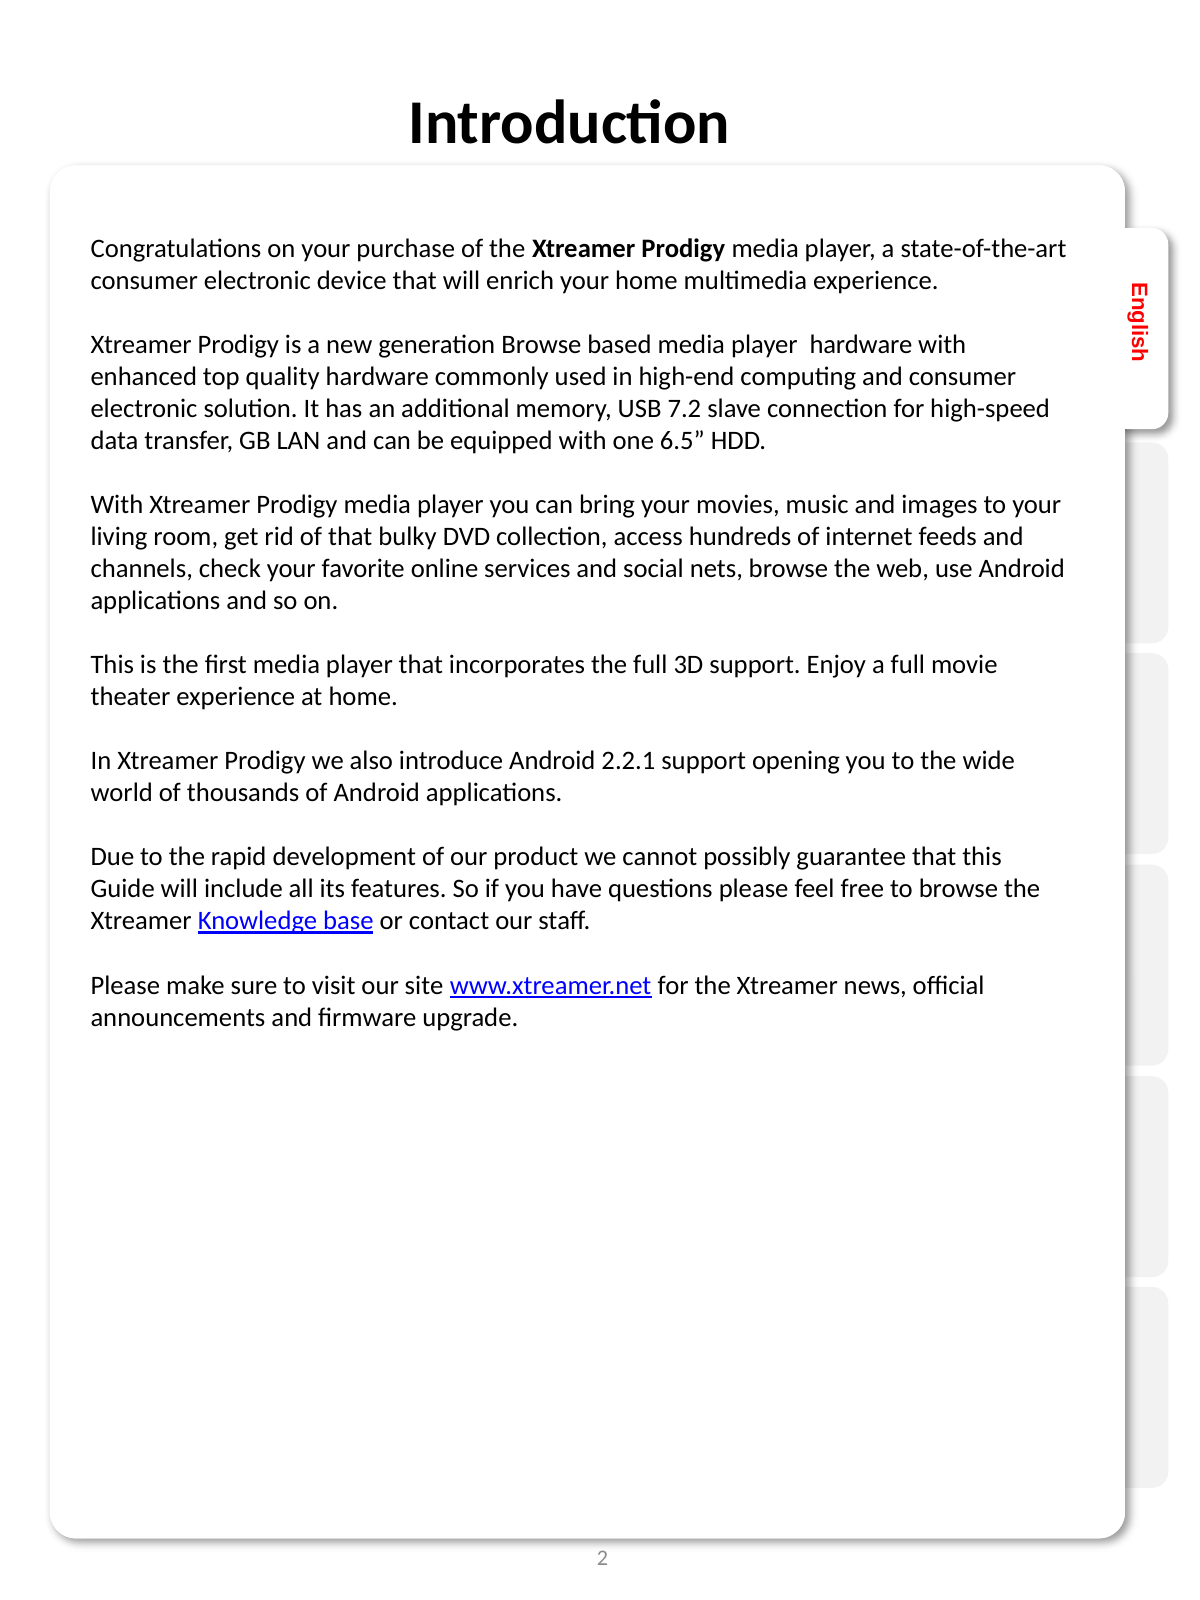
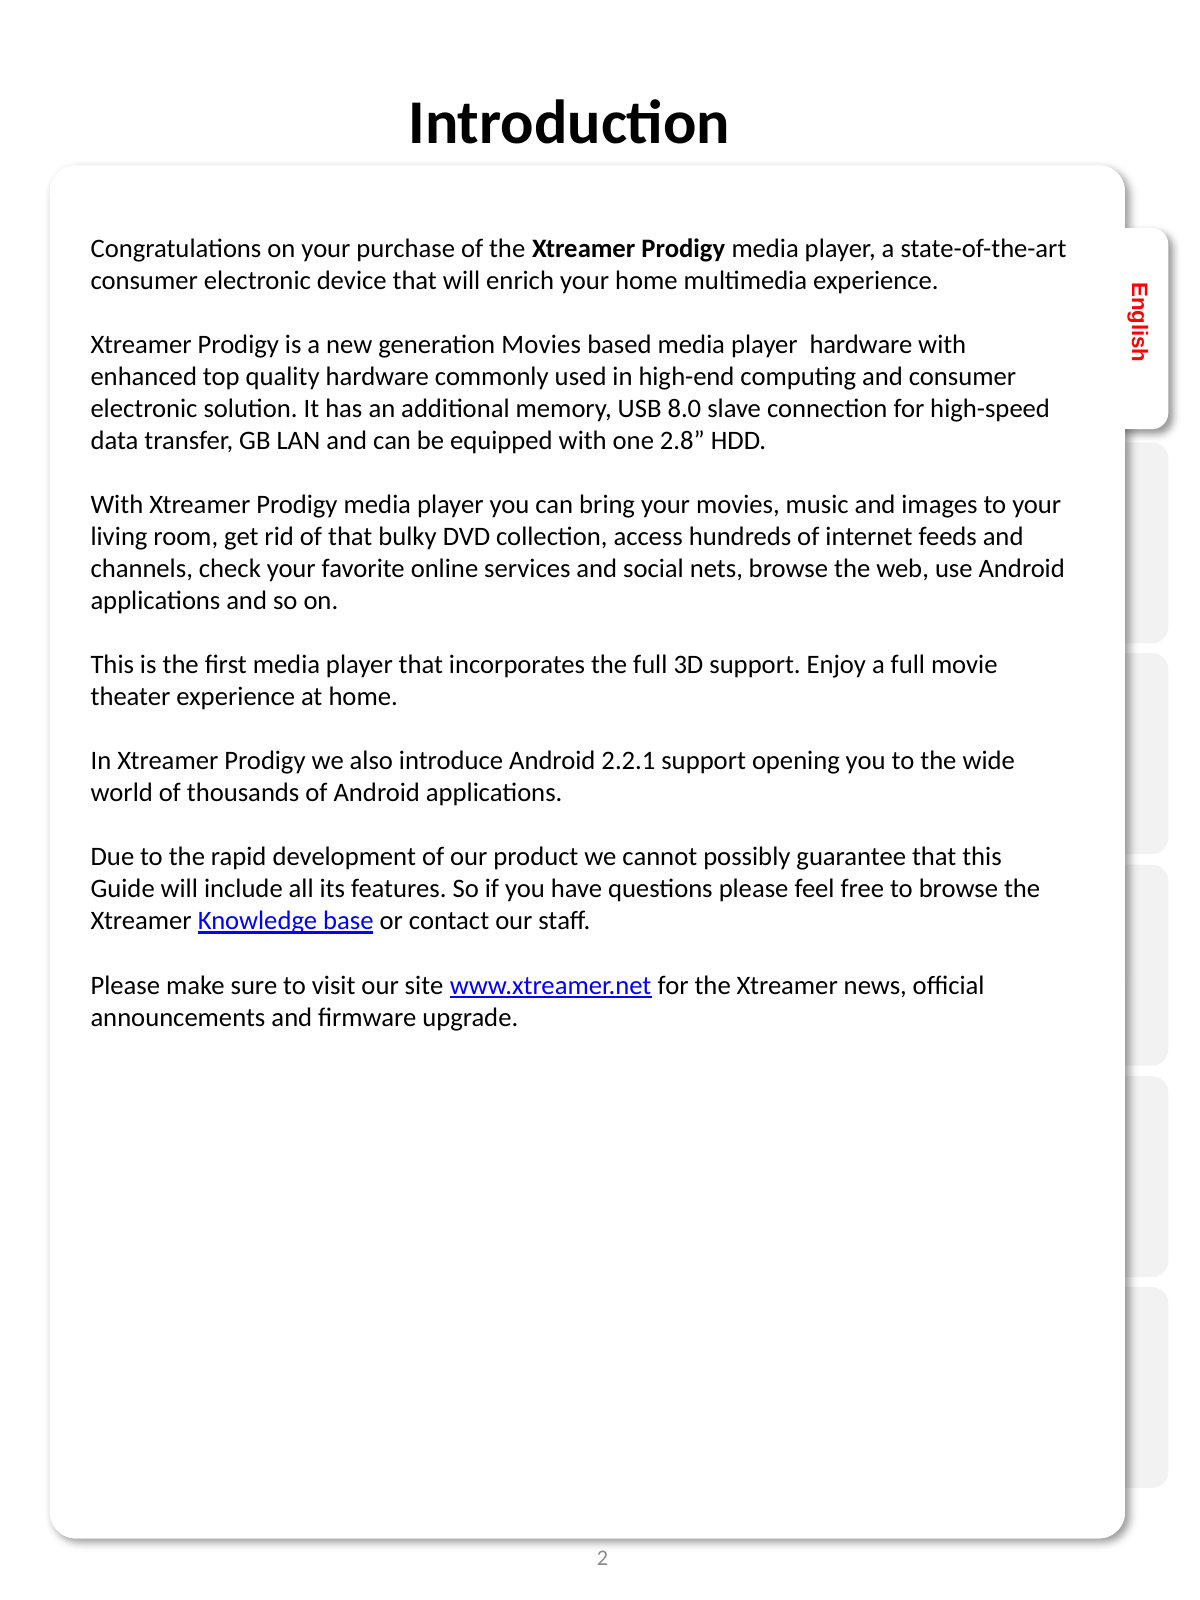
generation Browse: Browse -> Movies
7.2: 7.2 -> 8.0
6.5: 6.5 -> 2.8
